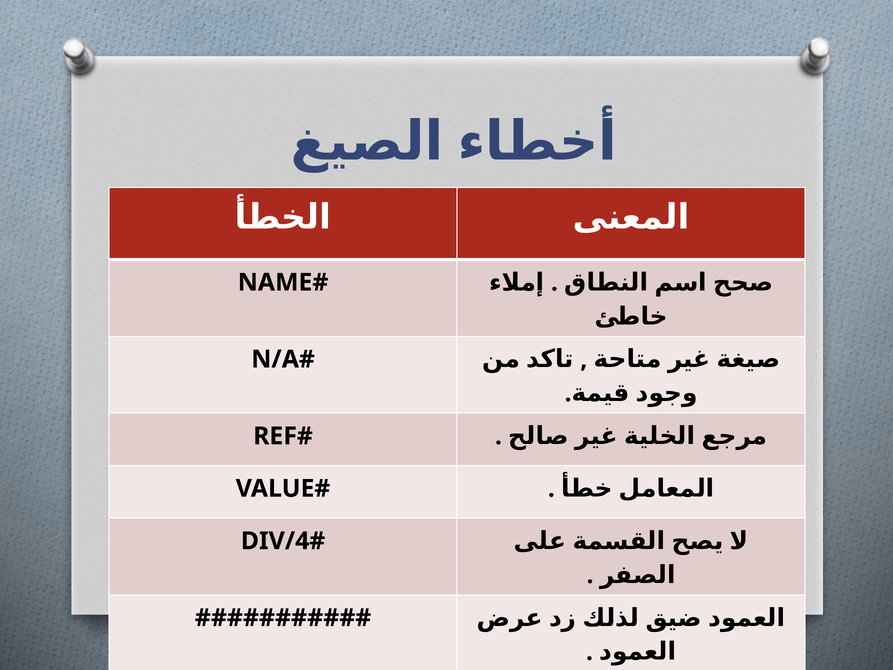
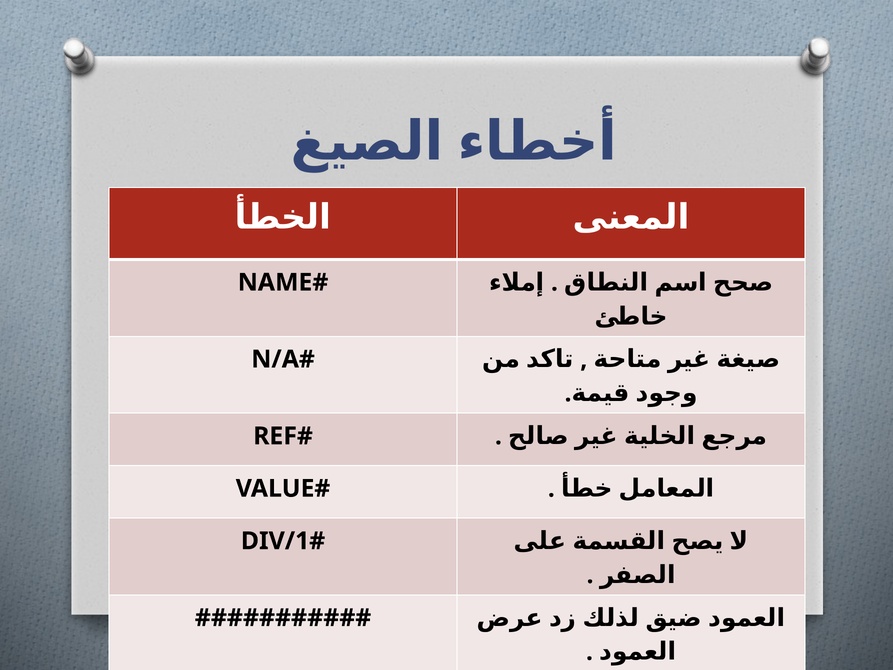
DIV/4: DIV/4 -> DIV/1
